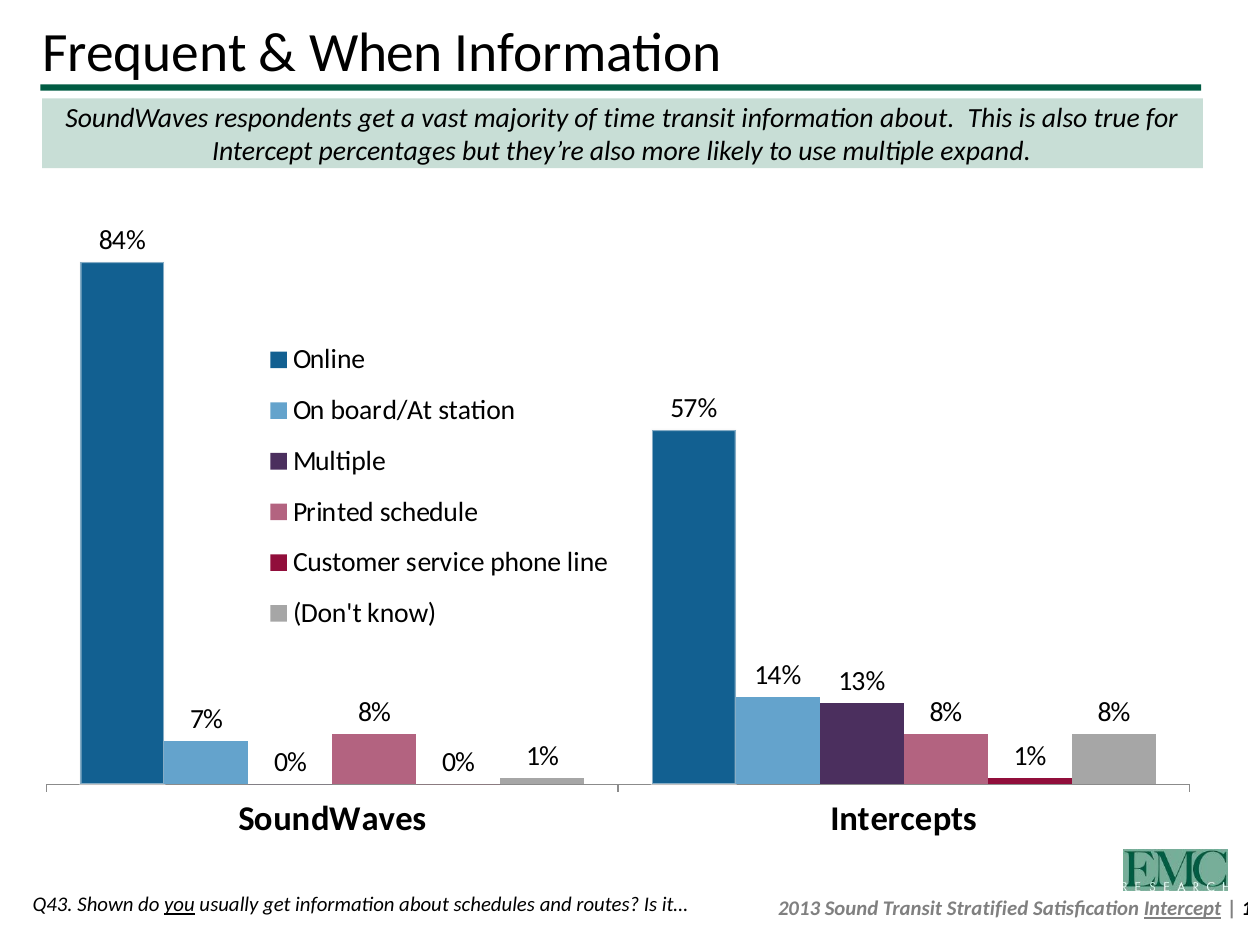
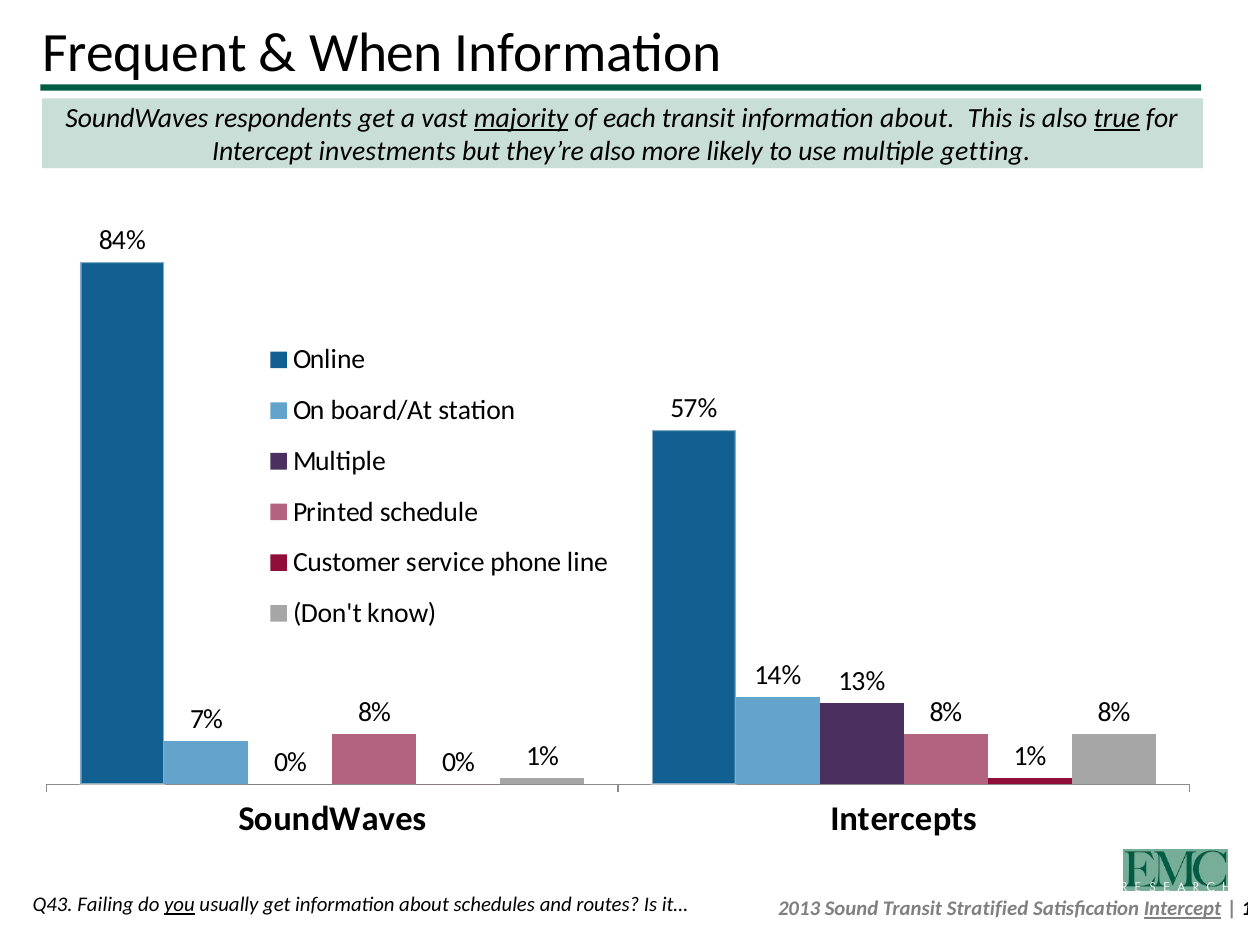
majority underline: none -> present
time: time -> each
true underline: none -> present
percentages: percentages -> investments
expand: expand -> getting
Shown: Shown -> Failing
